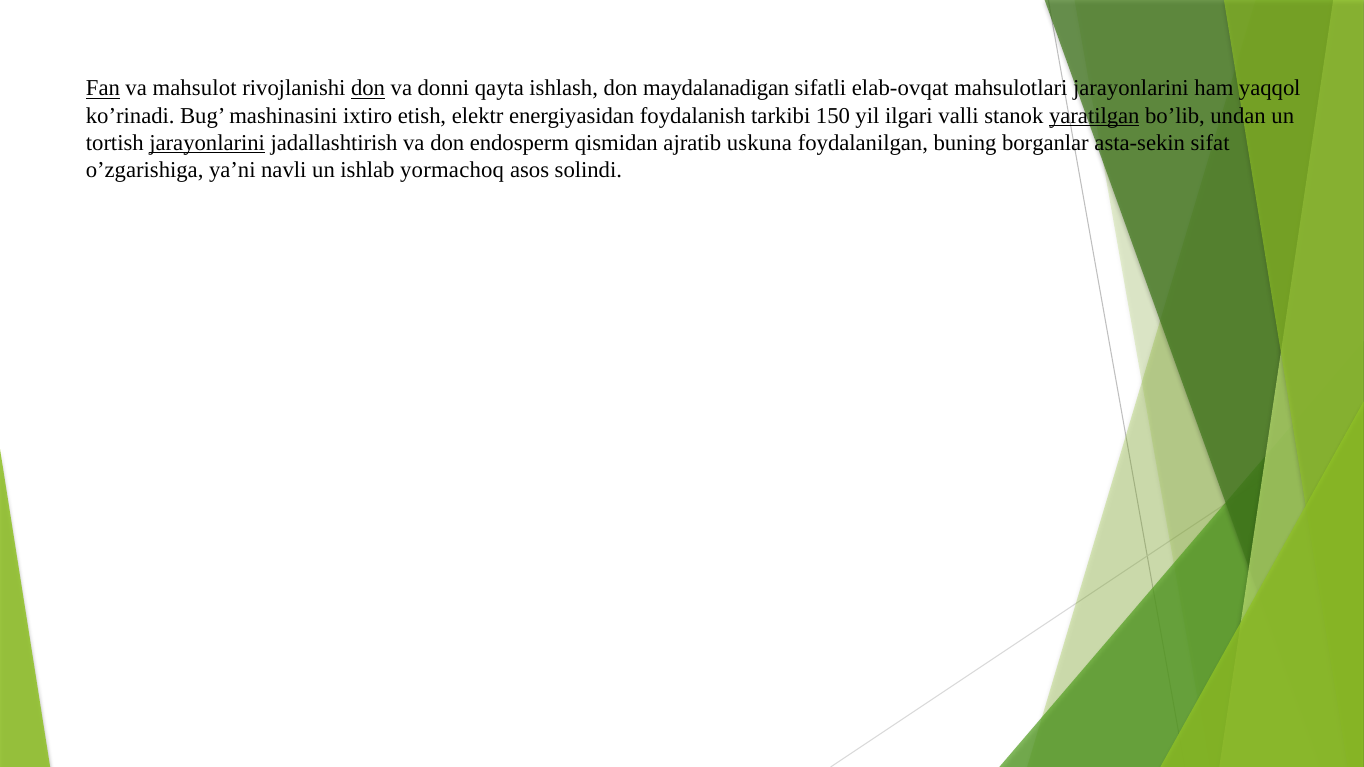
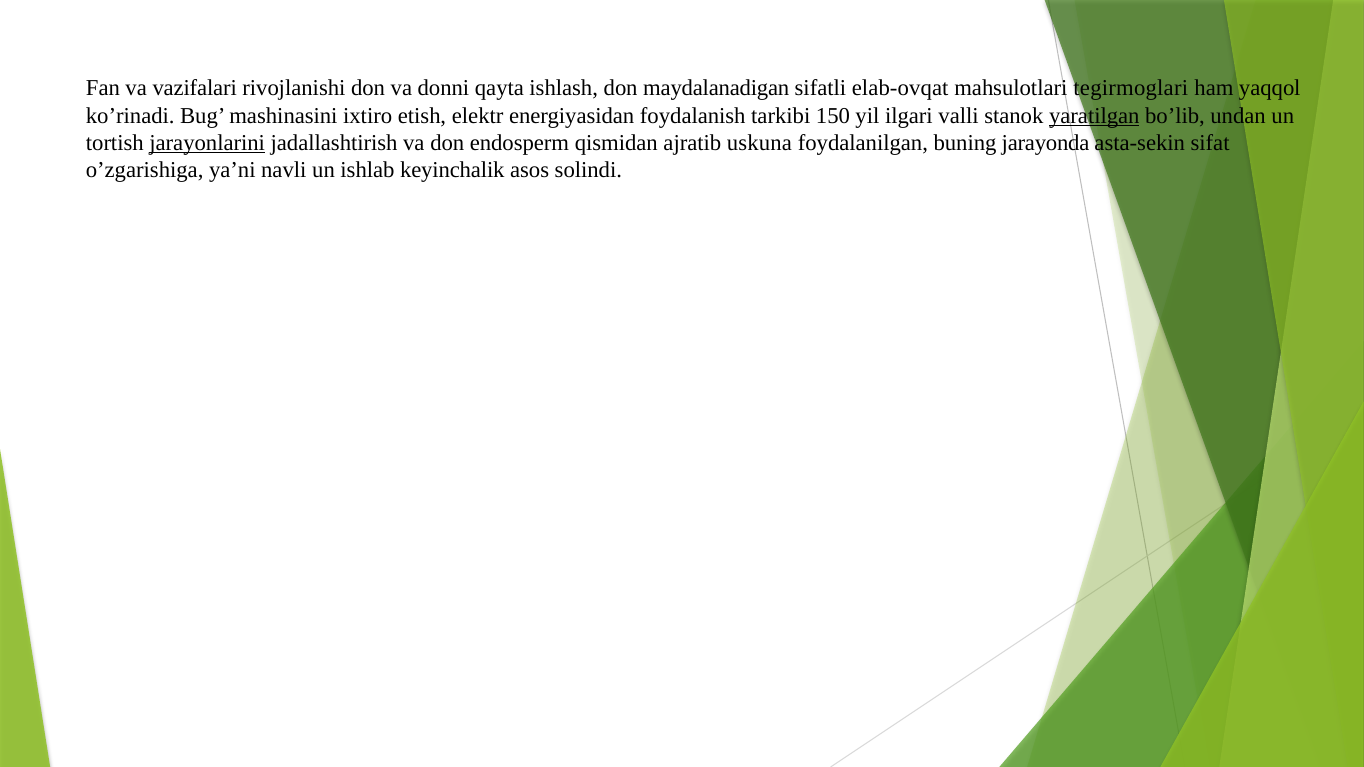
Fan underline: present -> none
mаhsulоt: mаhsulоt -> vаzifаlаri
don at (368, 89) underline: present -> none
mahsulotlari jarayonlarini: jarayonlarini -> tegirmoglari
borganlar: borganlar -> jarayonda
yormachoq: yormachoq -> keyinchalik
